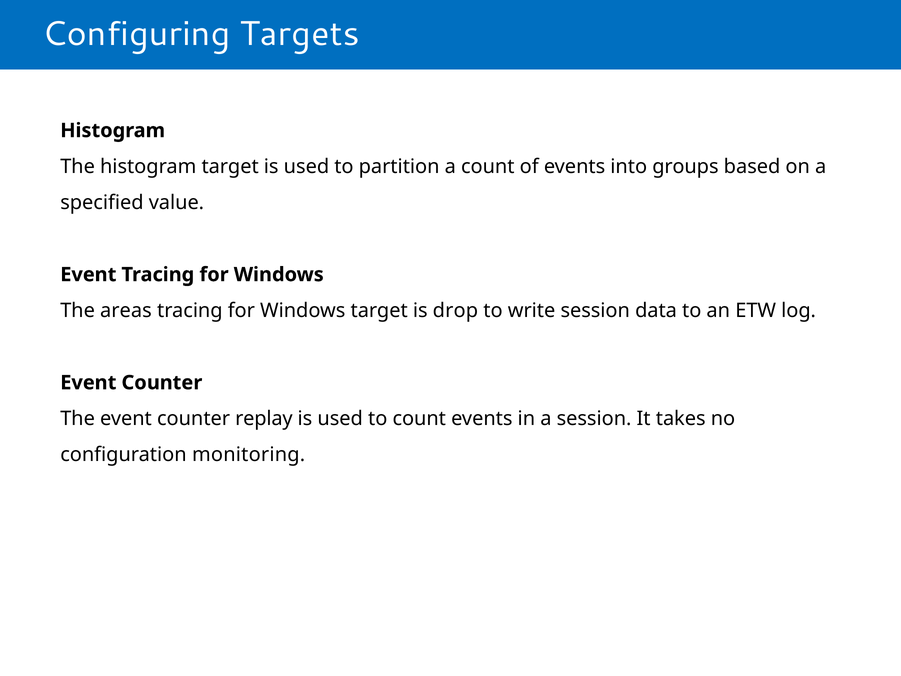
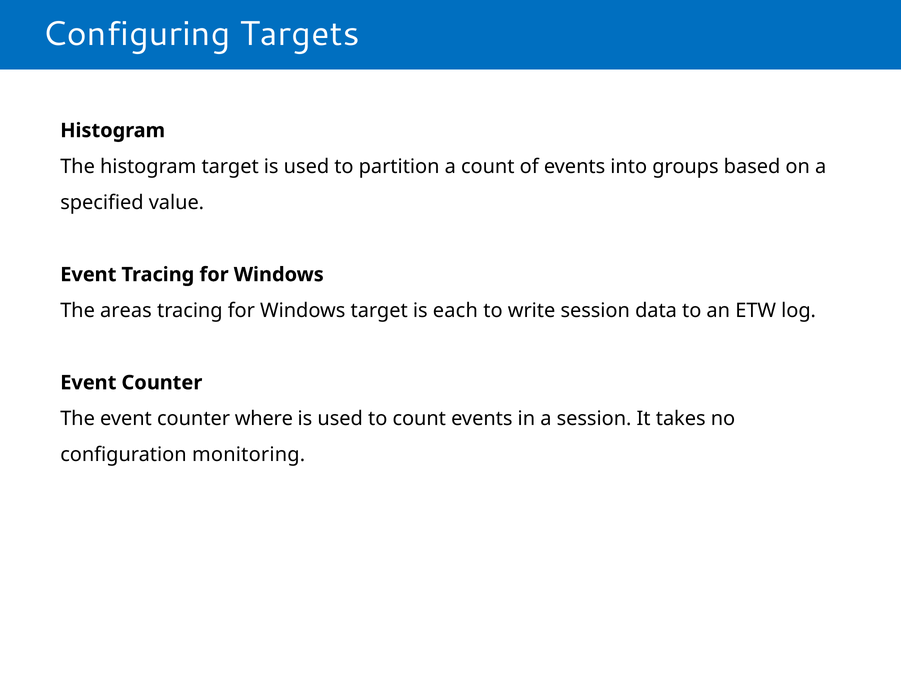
drop: drop -> each
replay: replay -> where
